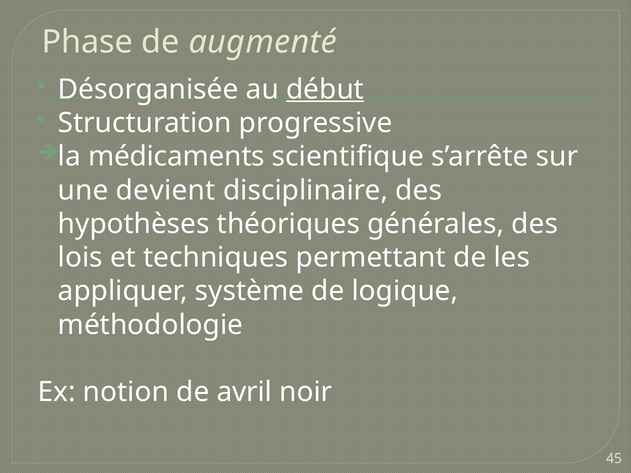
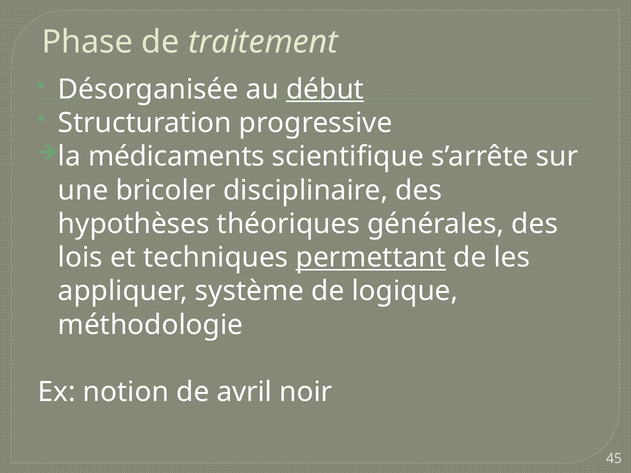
augmenté: augmenté -> traitement
devient: devient -> bricoler
permettant underline: none -> present
